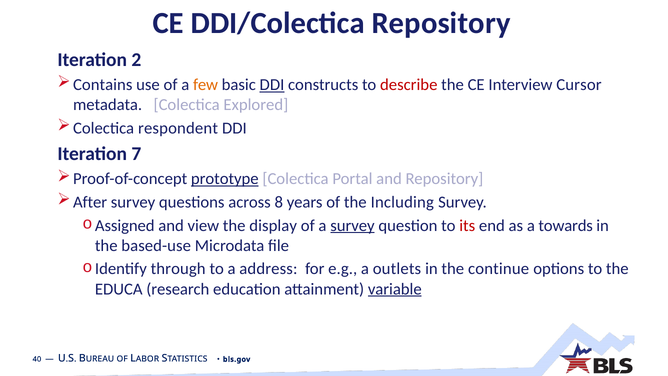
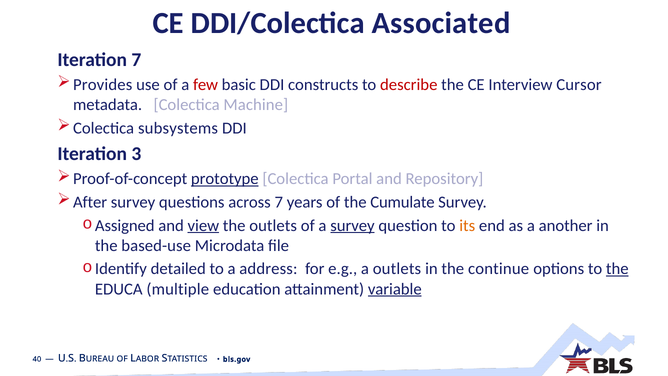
DDI/Colectica Repository: Repository -> Associated
Iteration 2: 2 -> 7
Contains: Contains -> Provides
few colour: orange -> red
DDI at (272, 85) underline: present -> none
Explored: Explored -> Machine
respondent: respondent -> subsystems
7: 7 -> 3
across 8: 8 -> 7
Including: Including -> Cumulate
view underline: none -> present
the display: display -> outlets
its colour: red -> orange
towards: towards -> another
through: through -> detailed
the at (617, 269) underline: none -> present
research: research -> multiple
